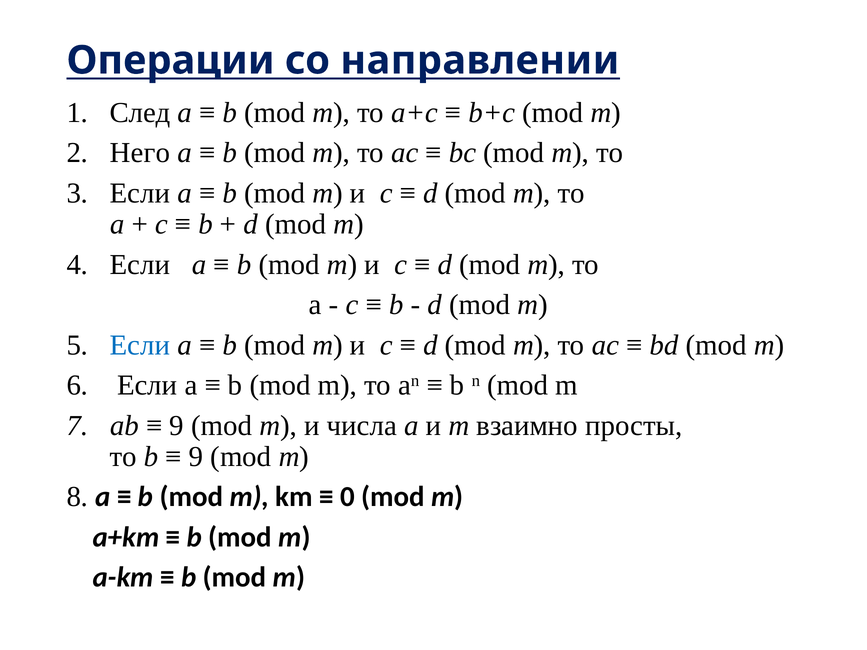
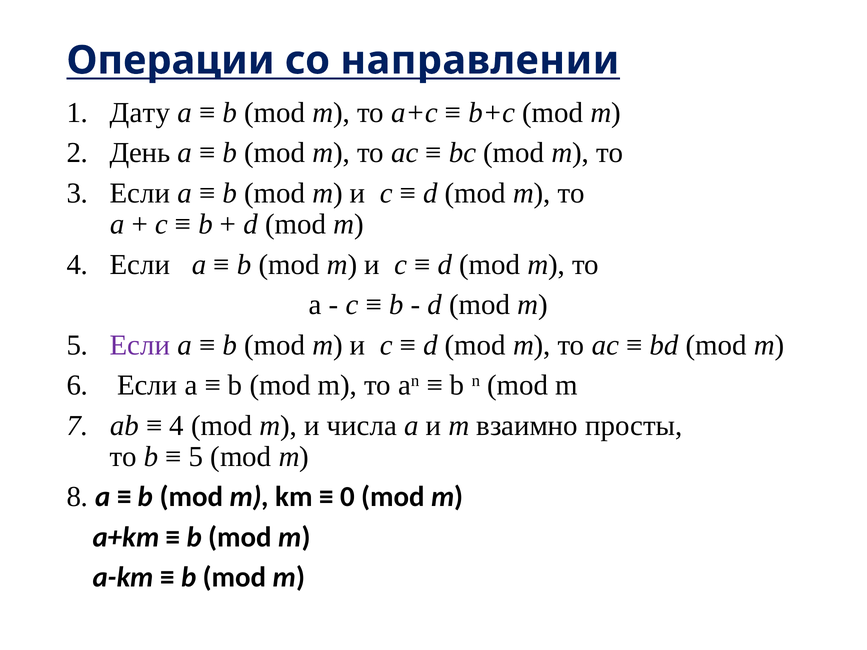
След: След -> Дату
Него: Него -> День
Если at (140, 345) colour: blue -> purple
9 at (177, 426): 9 -> 4
9 at (196, 457): 9 -> 5
